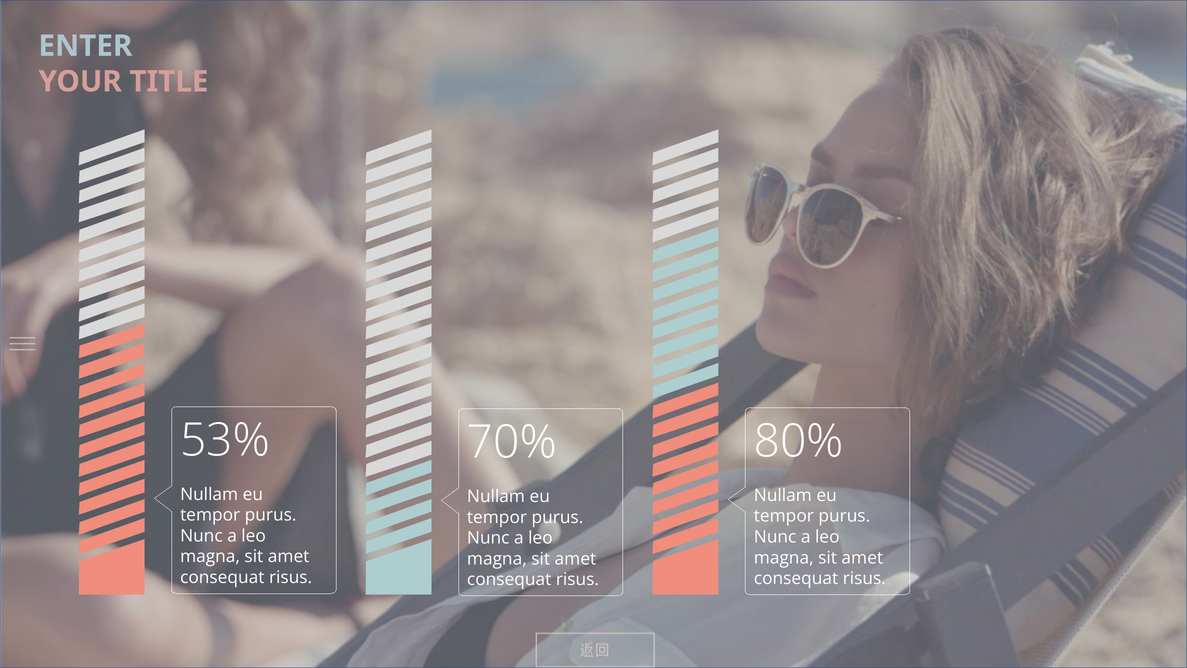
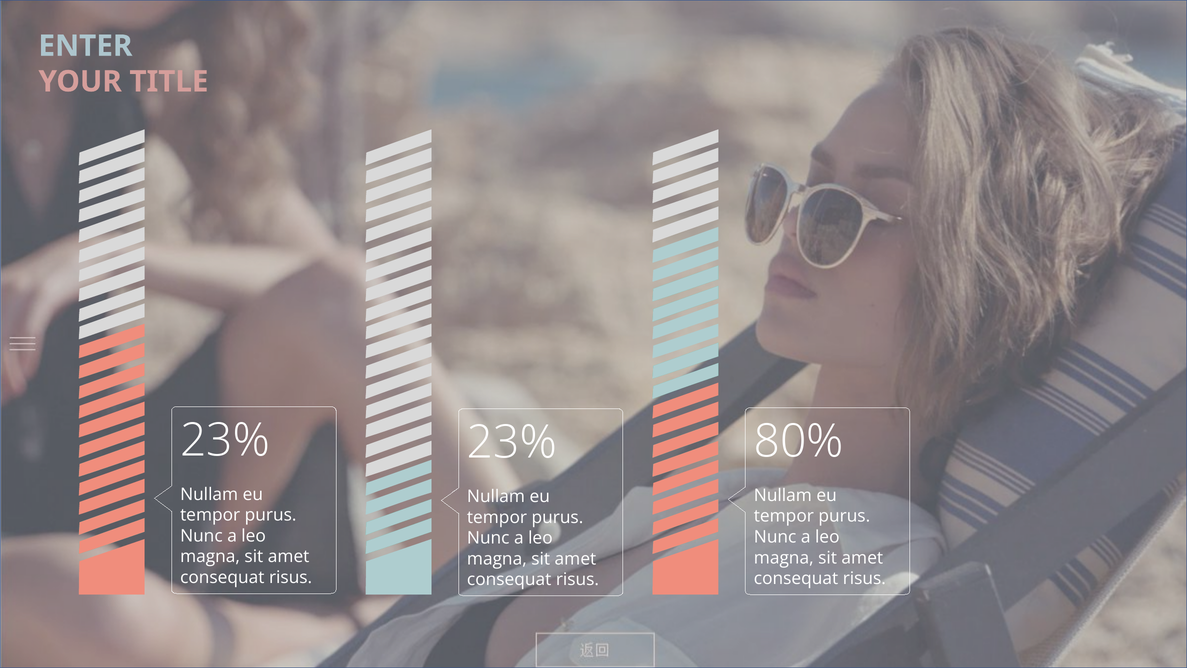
53% at (225, 440): 53% -> 23%
70% at (512, 442): 70% -> 23%
